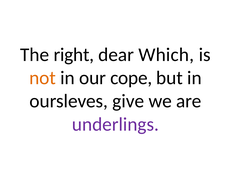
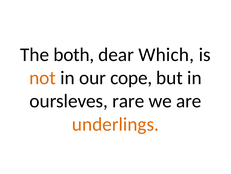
right: right -> both
give: give -> rare
underlings colour: purple -> orange
